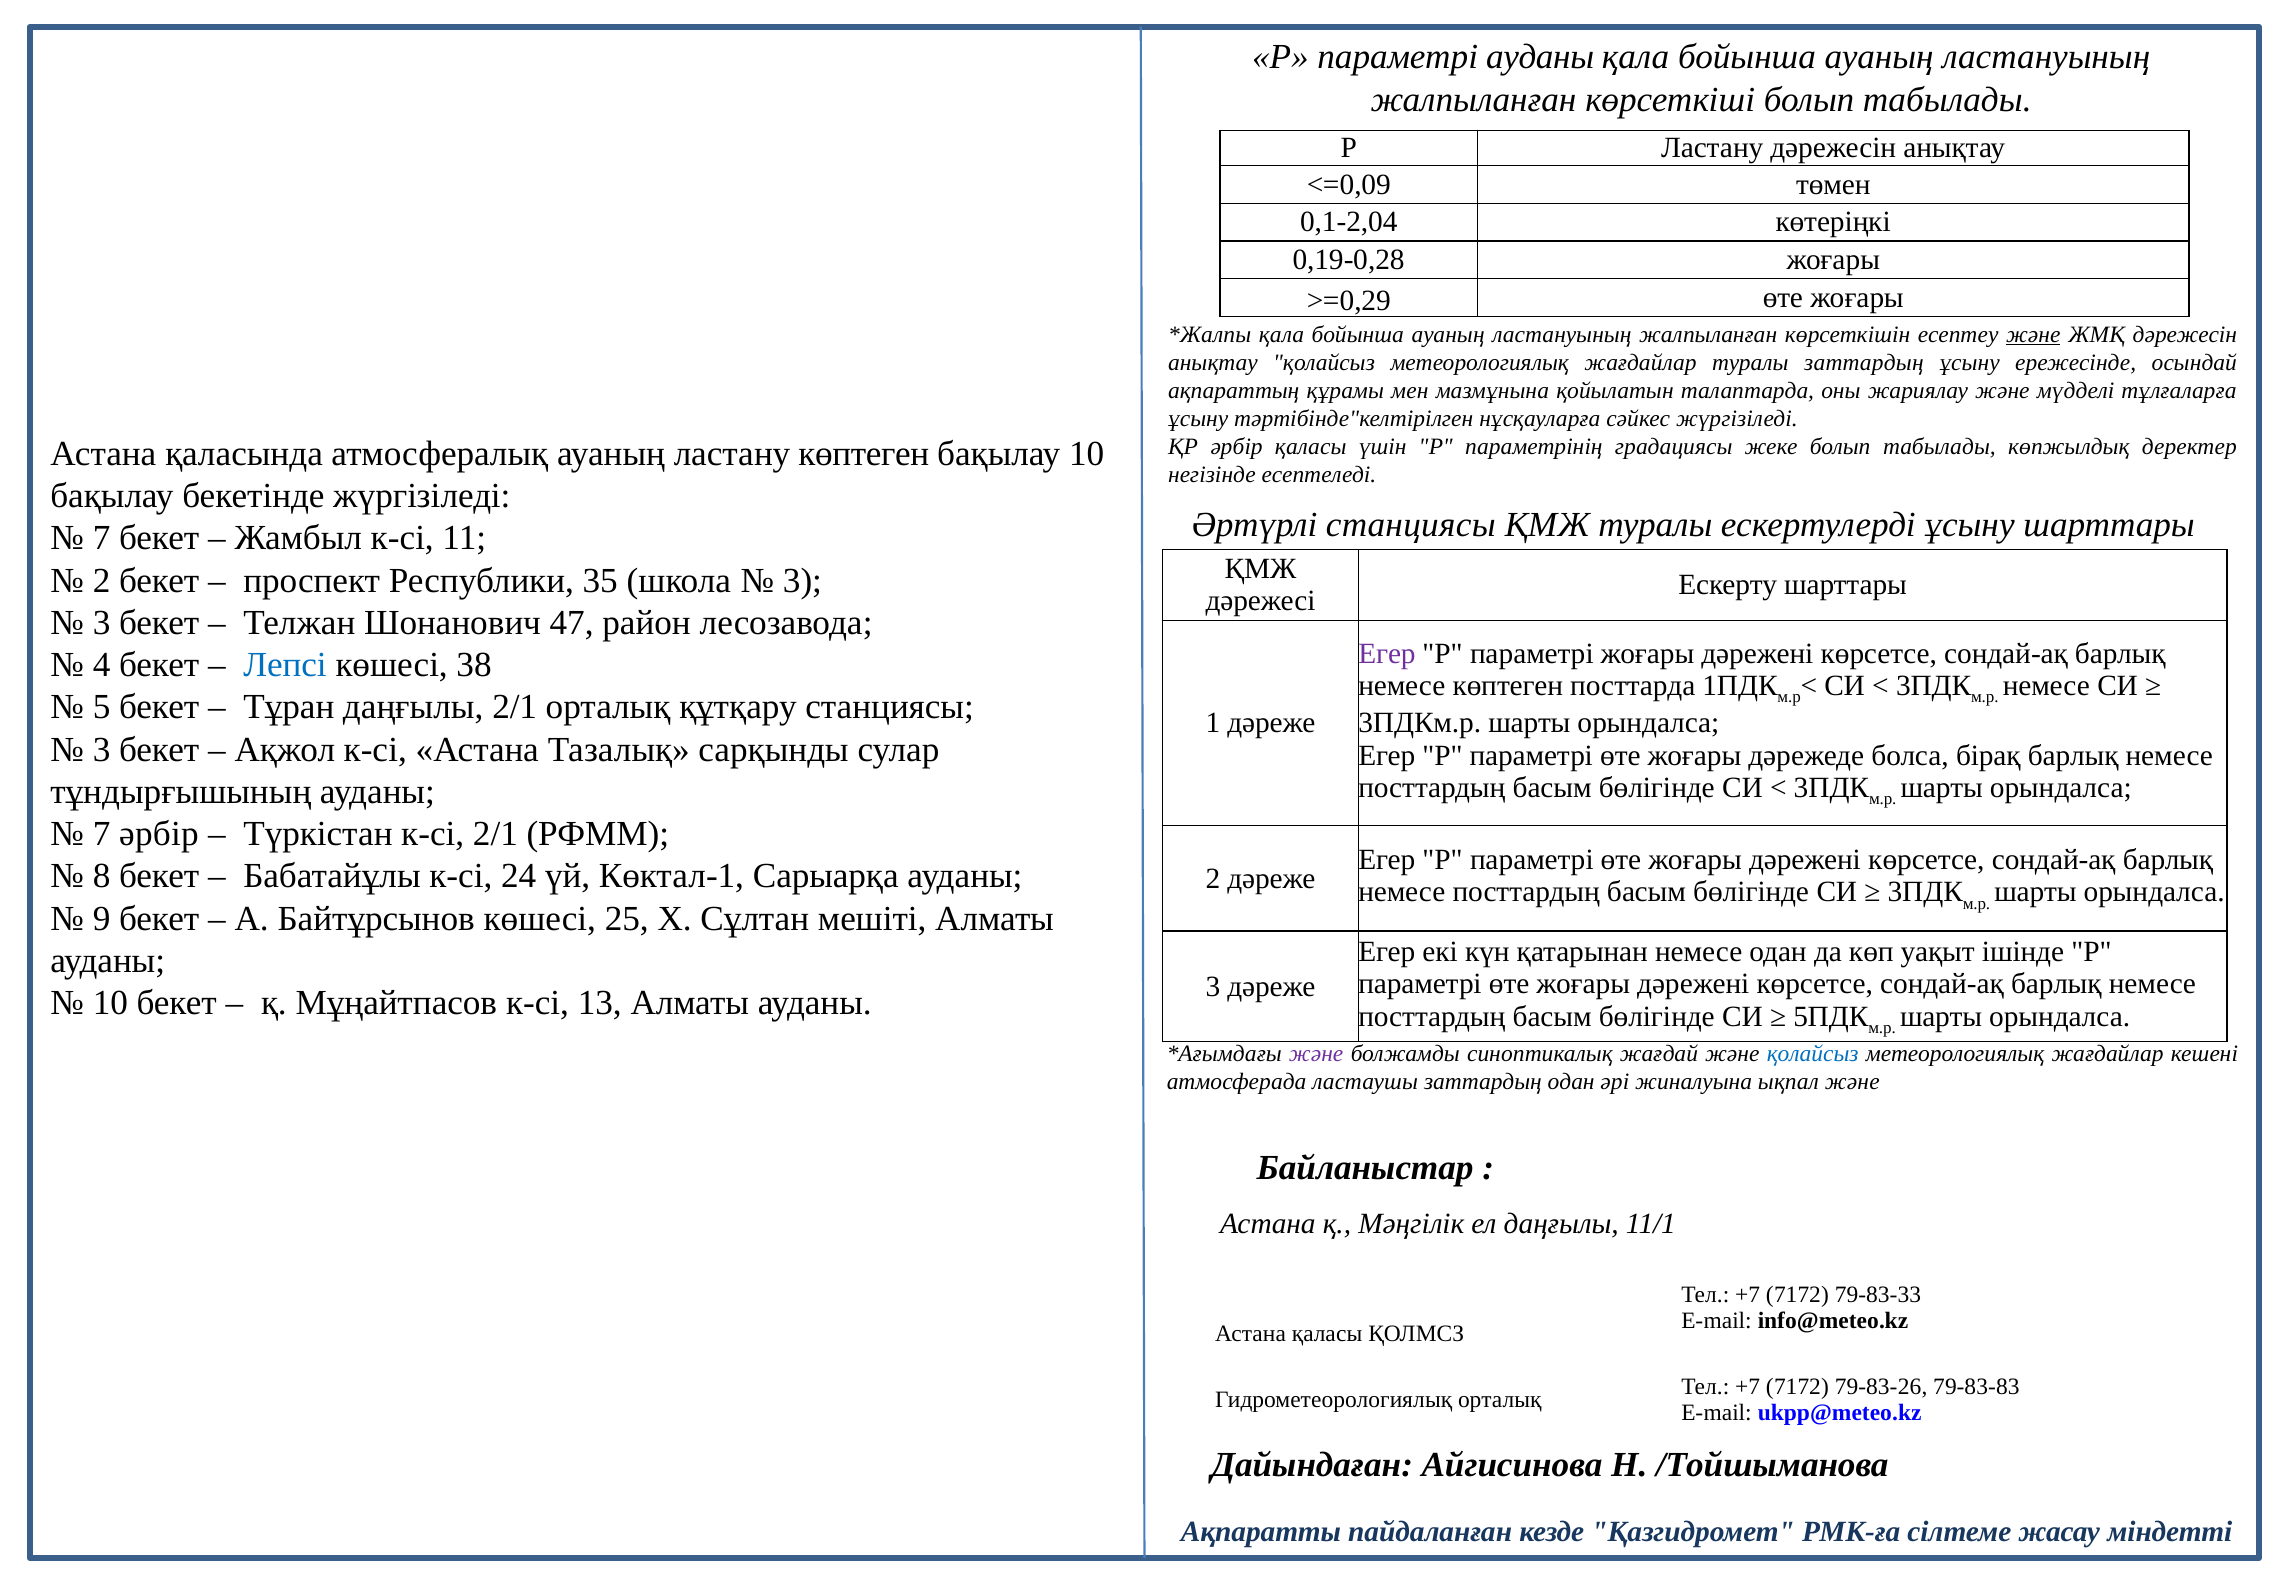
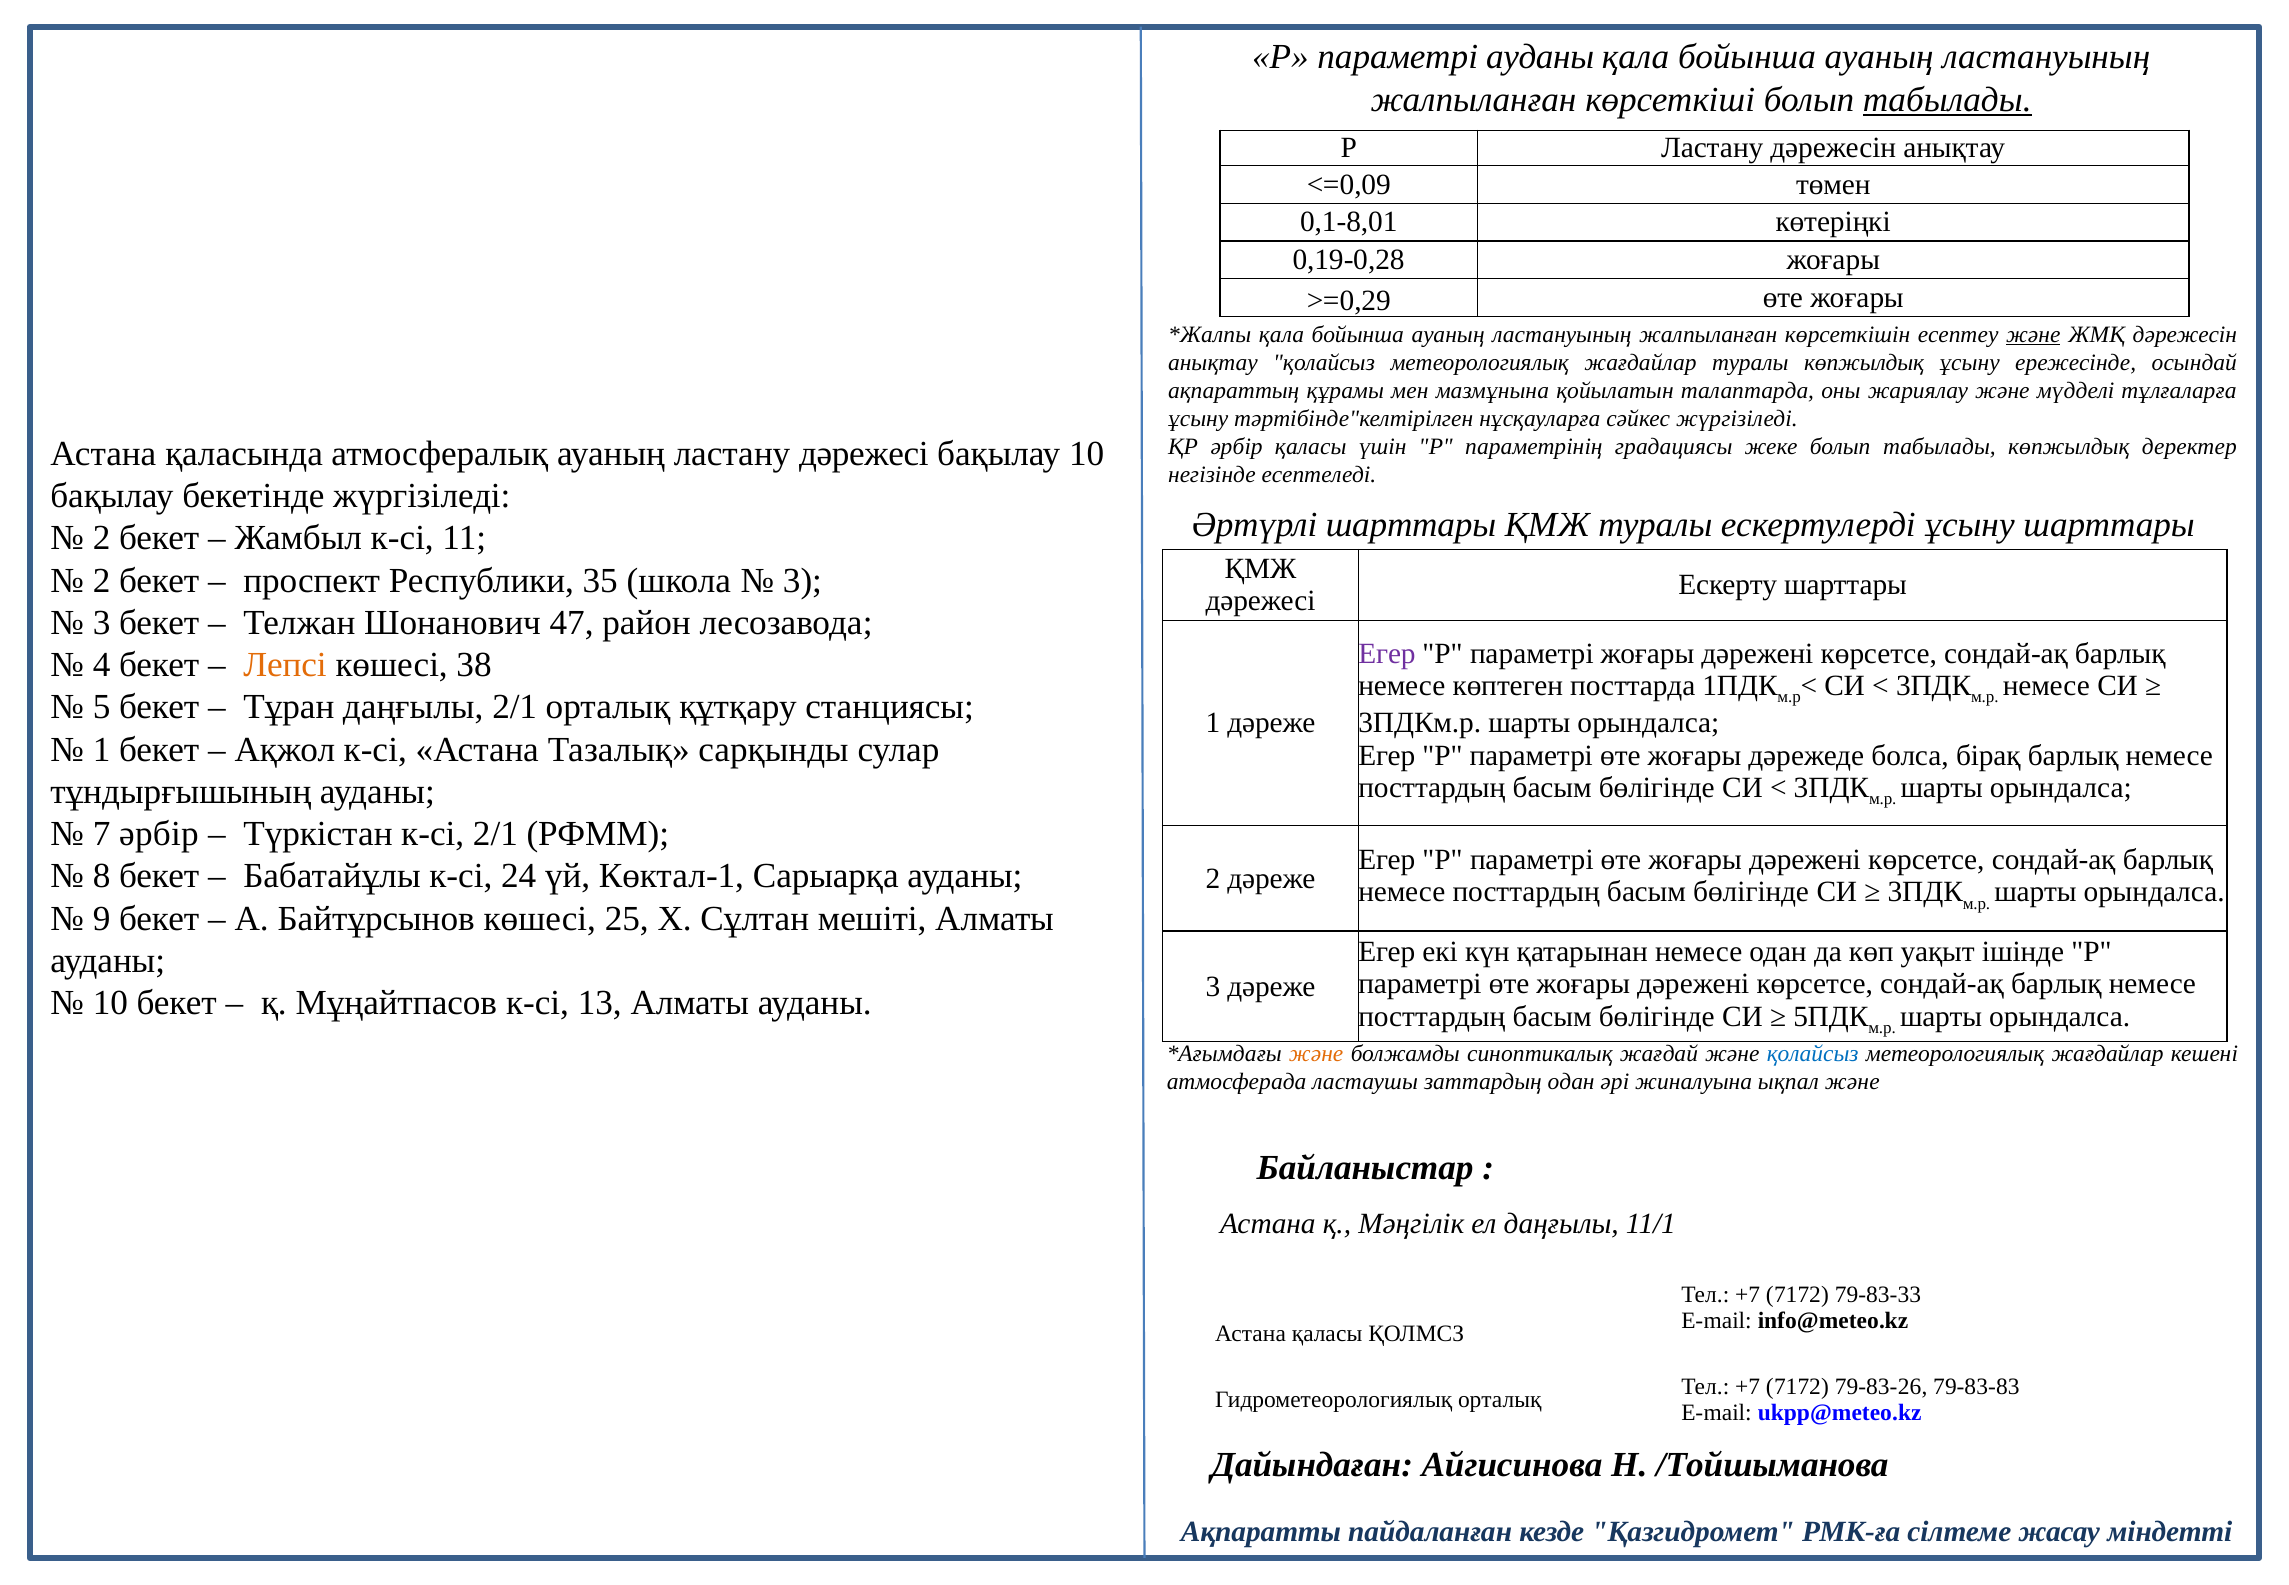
табылады at (1947, 100) underline: none -> present
0,1-2,04: 0,1-2,04 -> 0,1-8,01
туралы заттардың: заттардың -> көпжылдық
ластану көптеген: көптеген -> дәрежесі
Әртүрлі станциясы: станциясы -> шарттары
7 at (102, 538): 7 -> 2
Лепсі colour: blue -> orange
3 at (102, 749): 3 -> 1
және at (1316, 1053) colour: purple -> orange
